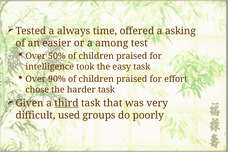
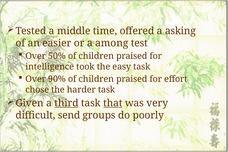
always: always -> middle
that underline: none -> present
used: used -> send
